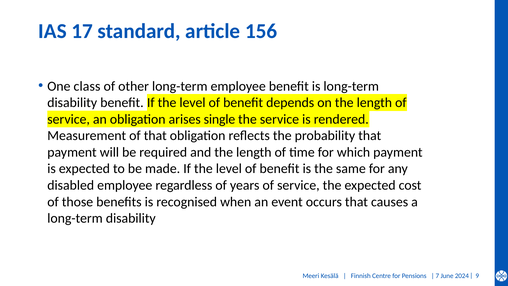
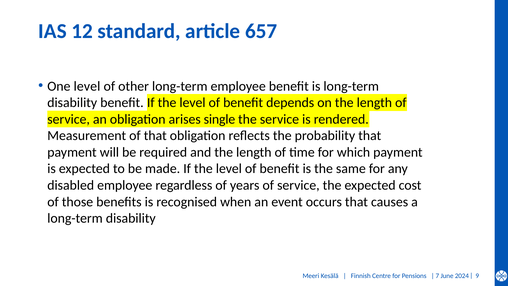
17: 17 -> 12
156: 156 -> 657
One class: class -> level
